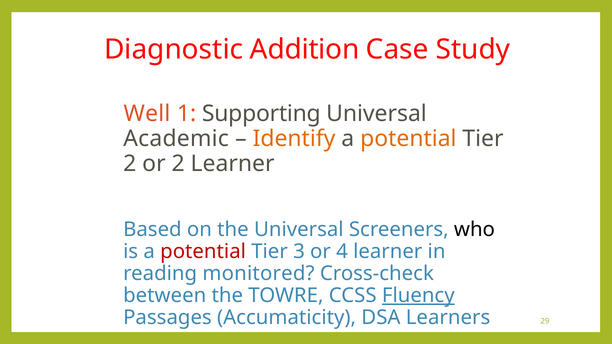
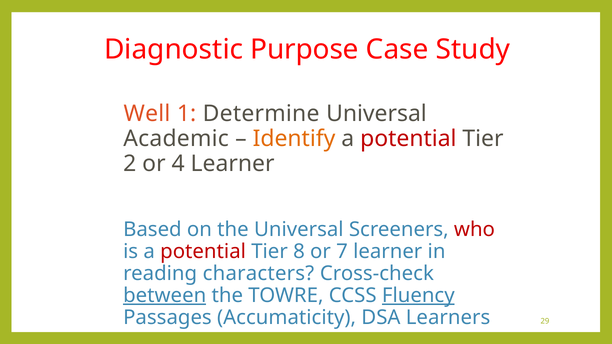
Addition: Addition -> Purpose
Supporting: Supporting -> Determine
potential at (408, 139) colour: orange -> red
or 2: 2 -> 4
who colour: black -> red
3: 3 -> 8
4: 4 -> 7
monitored: monitored -> characters
between underline: none -> present
